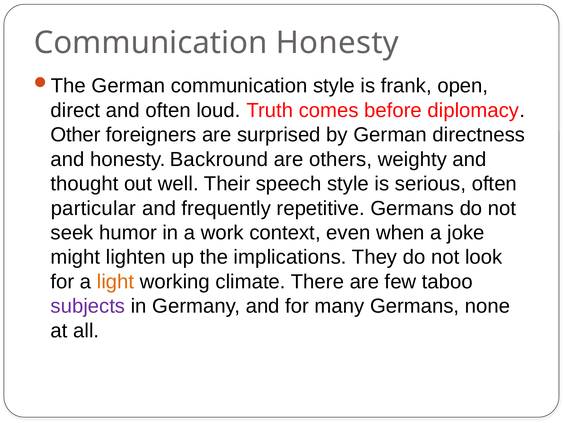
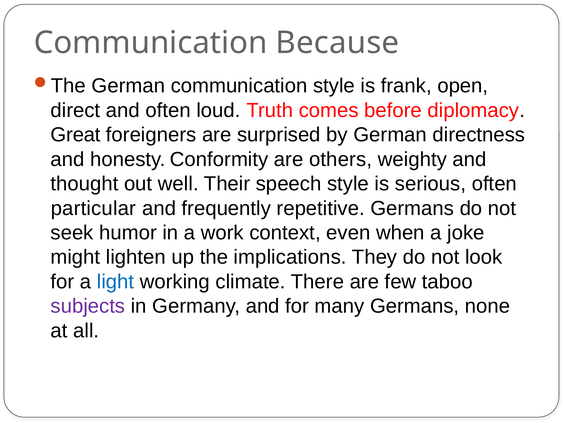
Communication Honesty: Honesty -> Because
Other: Other -> Great
Backround: Backround -> Conformity
light colour: orange -> blue
